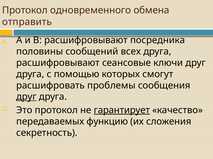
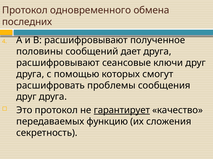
отправить: отправить -> последних
посредника: посредника -> полученное
всех: всех -> дает
друг at (26, 97) underline: present -> none
